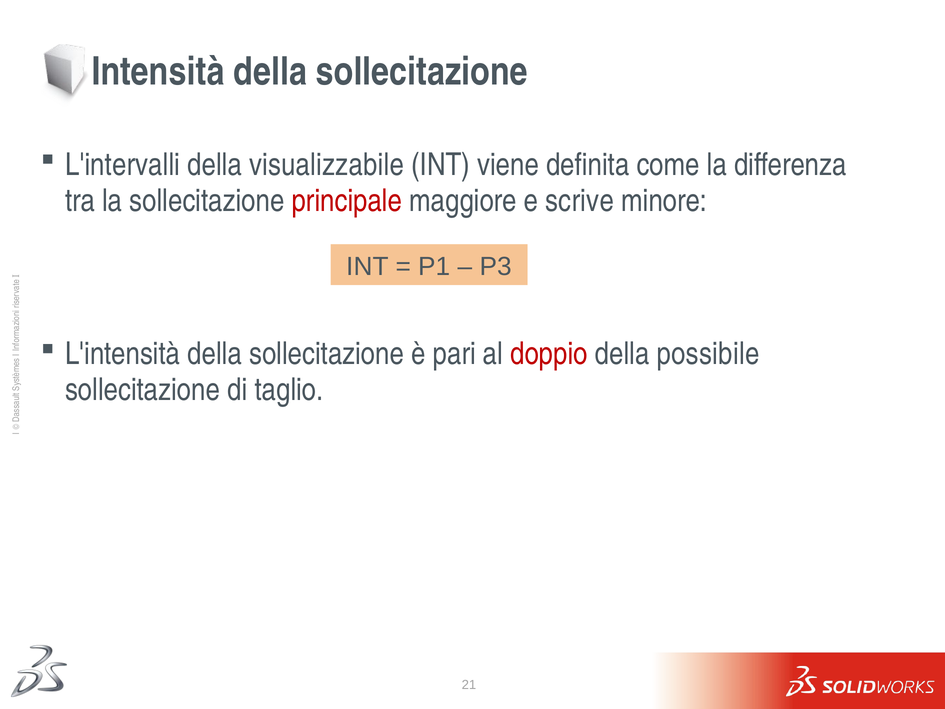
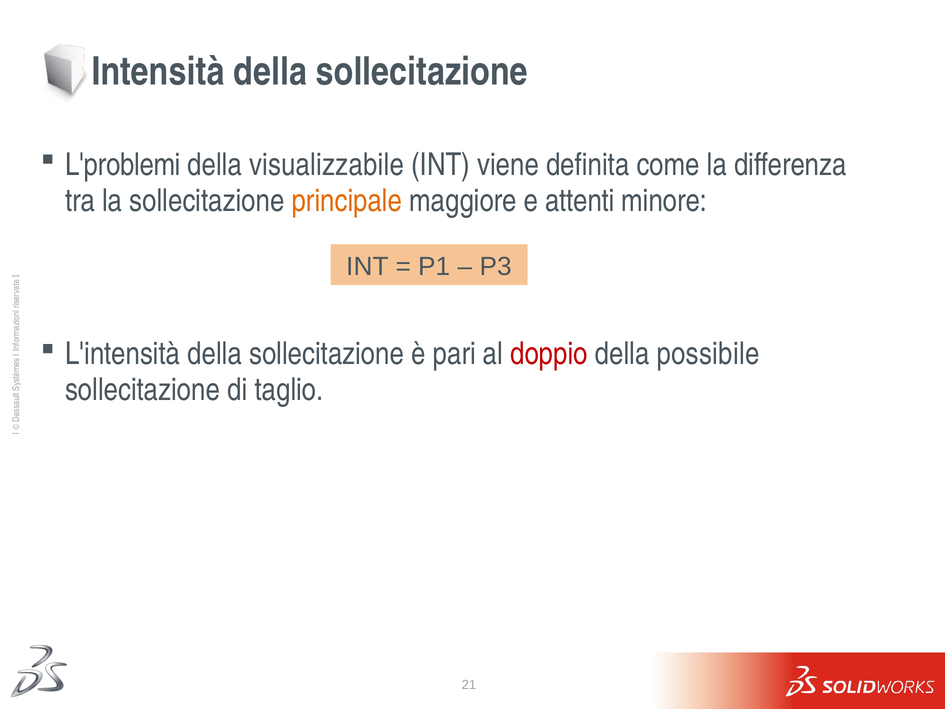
L'intervalli: L'intervalli -> L'problemi
principale colour: red -> orange
scrive: scrive -> attenti
